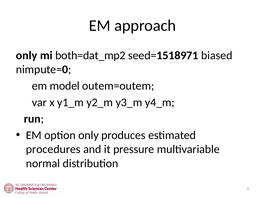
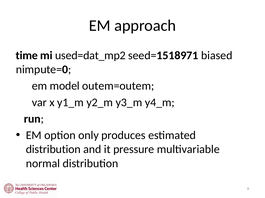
only at (27, 56): only -> time
both=dat_mp2: both=dat_mp2 -> used=dat_mp2
procedures at (53, 150): procedures -> distribution
